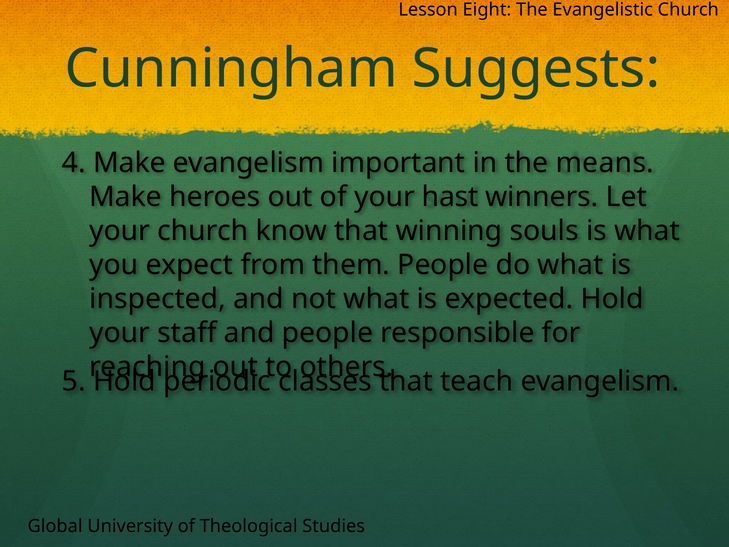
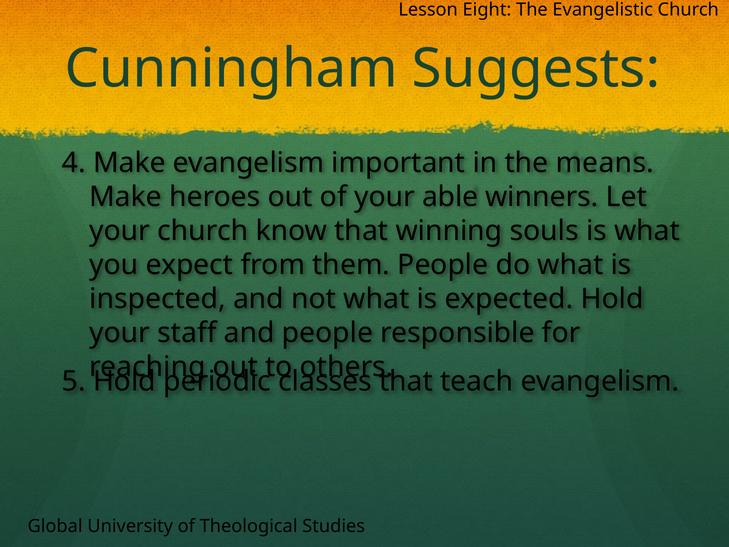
hast: hast -> able
